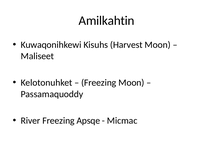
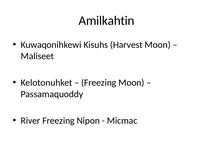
Apsqe: Apsqe -> Nipon
